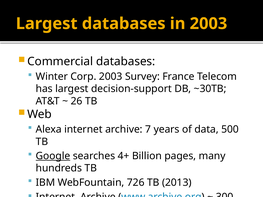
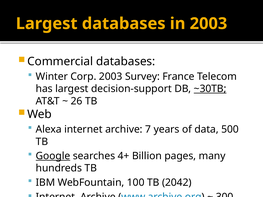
~30TB underline: none -> present
726: 726 -> 100
2013: 2013 -> 2042
